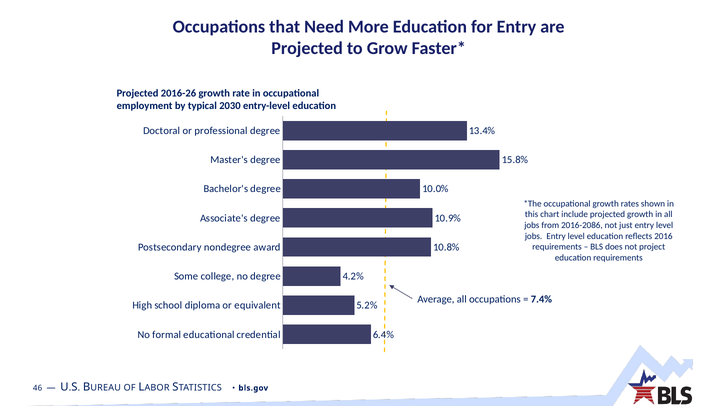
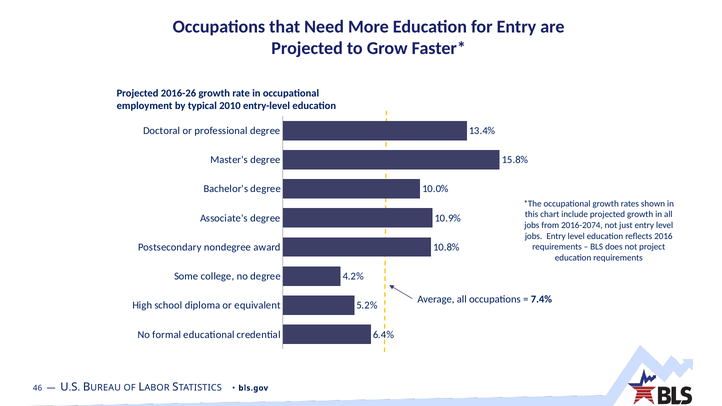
2030: 2030 -> 2010
2016-2086: 2016-2086 -> 2016-2074
